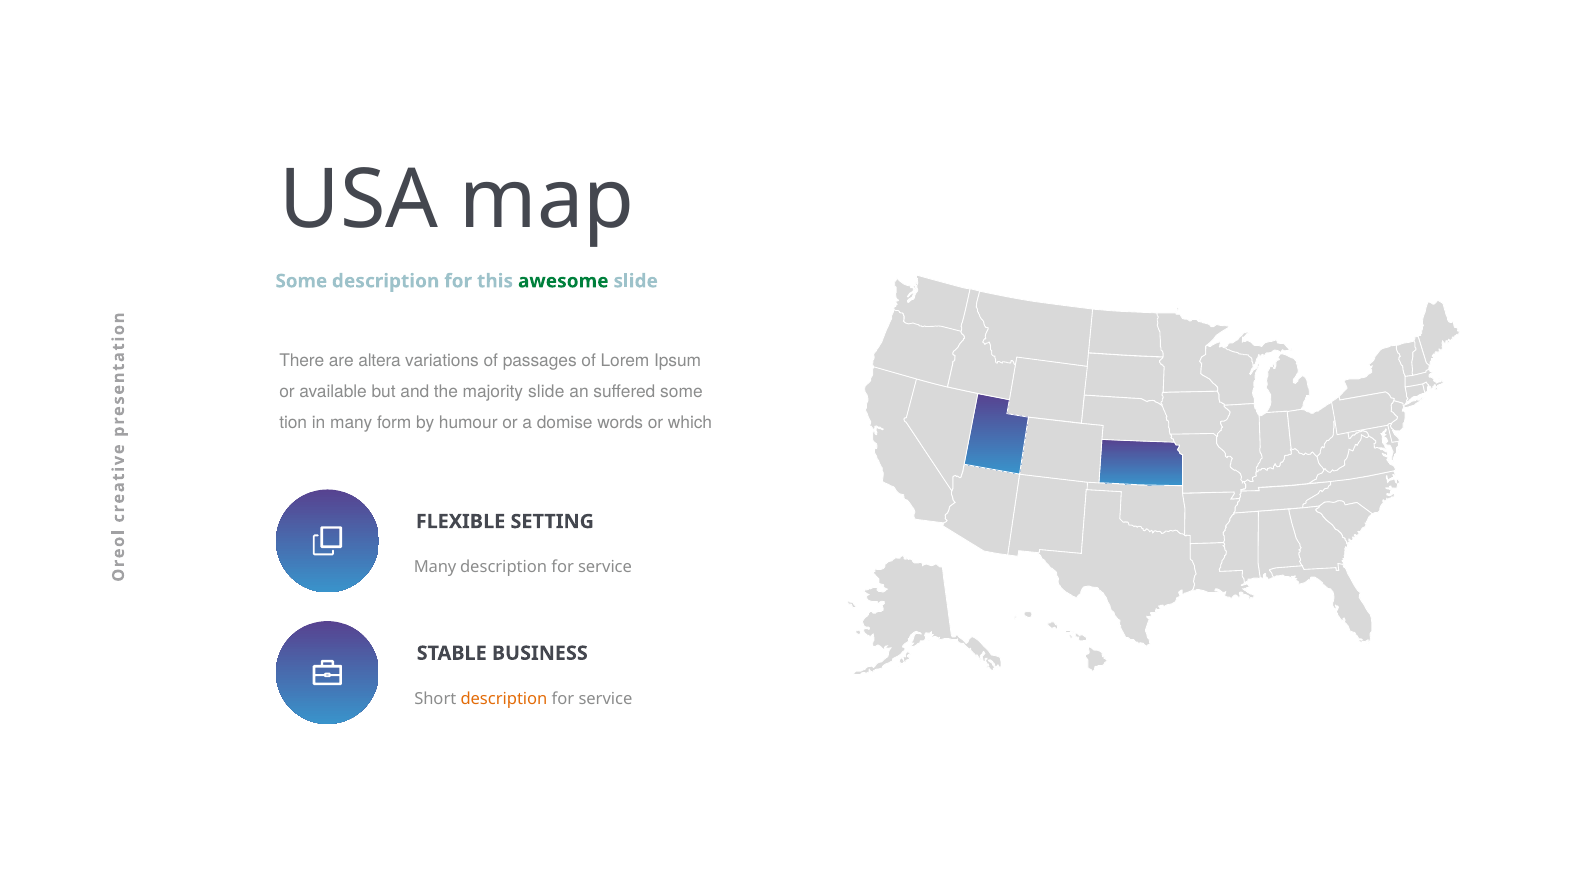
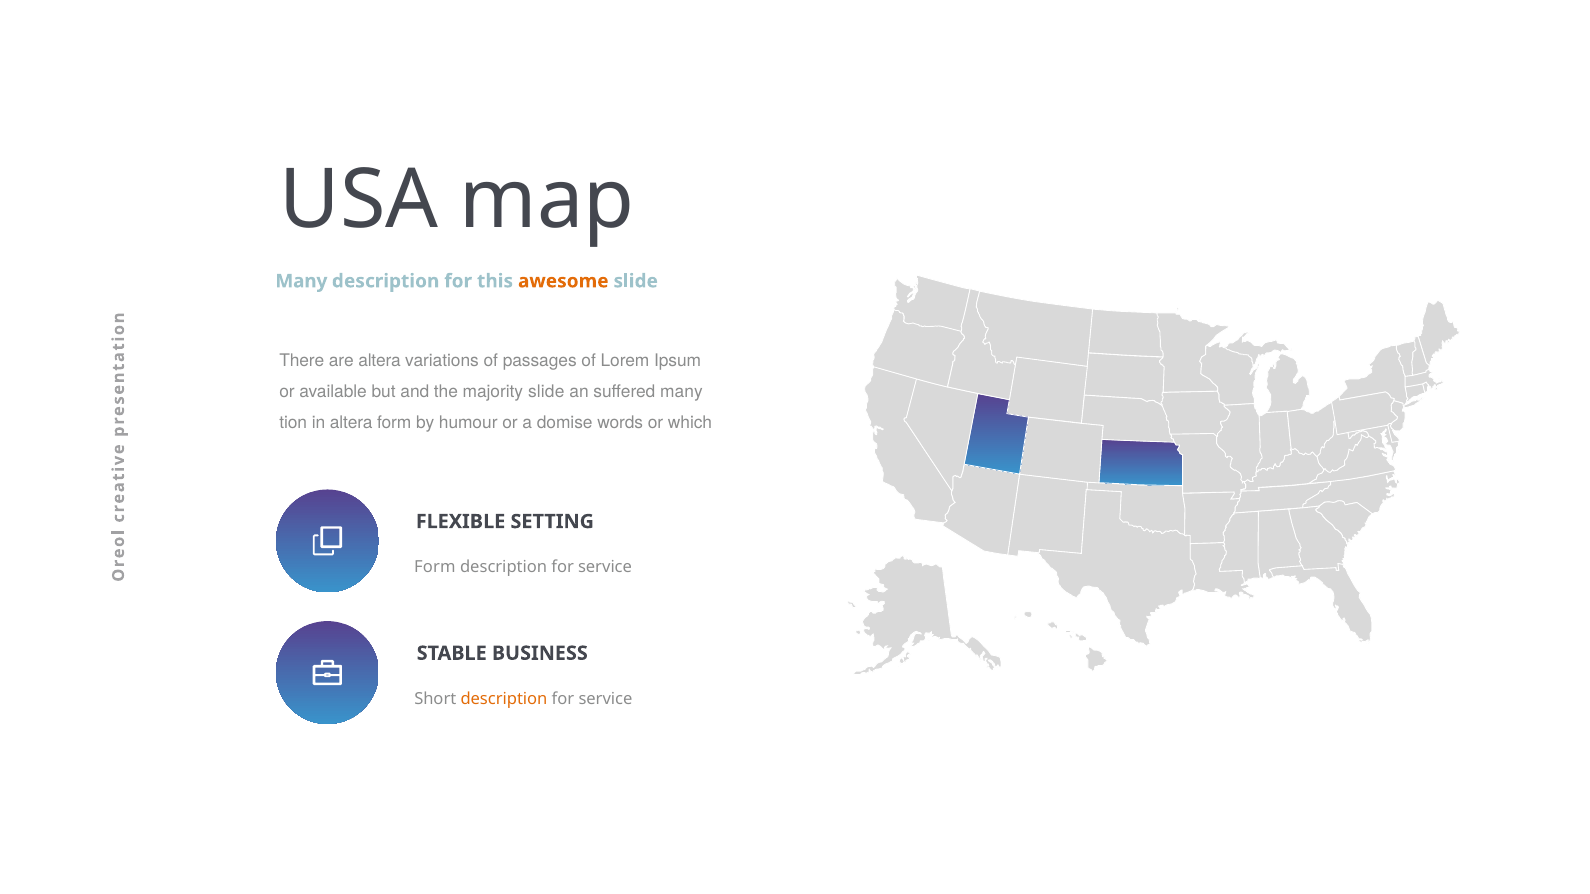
Some at (301, 281): Some -> Many
awesome colour: green -> orange
suffered some: some -> many
in many: many -> altera
Many at (435, 567): Many -> Form
